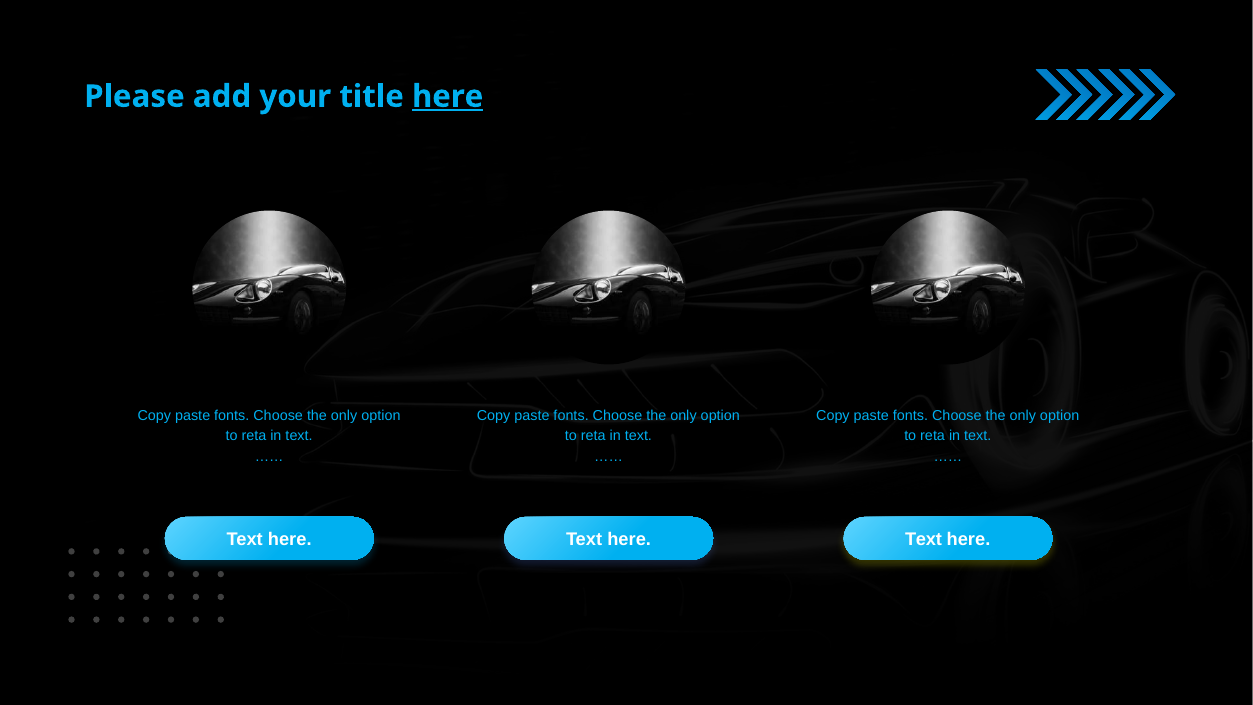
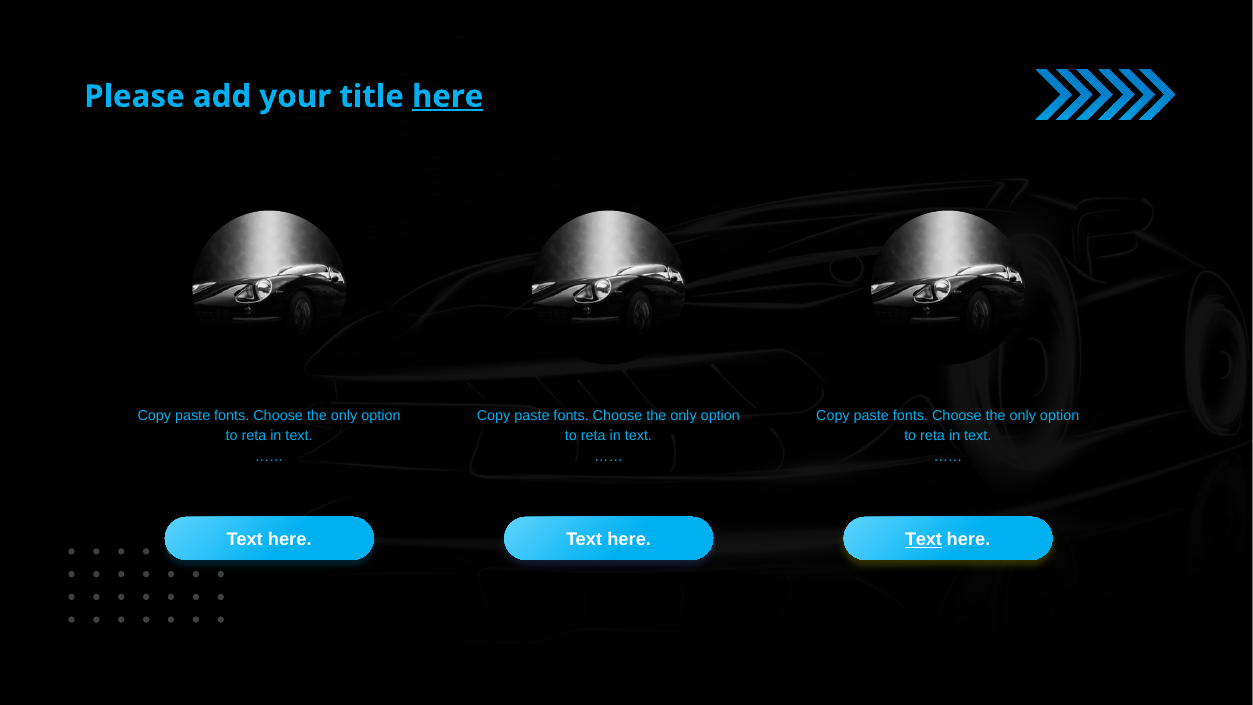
Text at (924, 539) underline: none -> present
